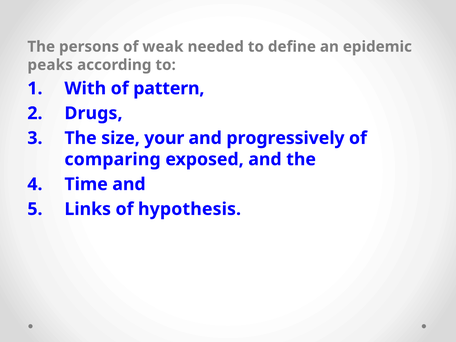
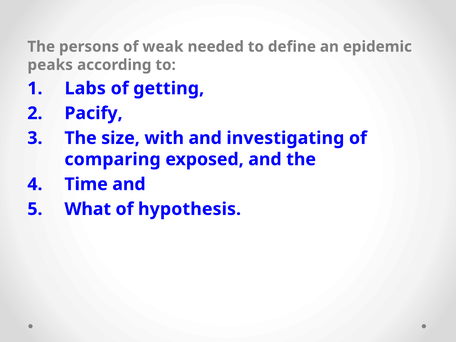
With: With -> Labs
pattern: pattern -> getting
Drugs: Drugs -> Pacify
your: your -> with
progressively: progressively -> investigating
Links: Links -> What
